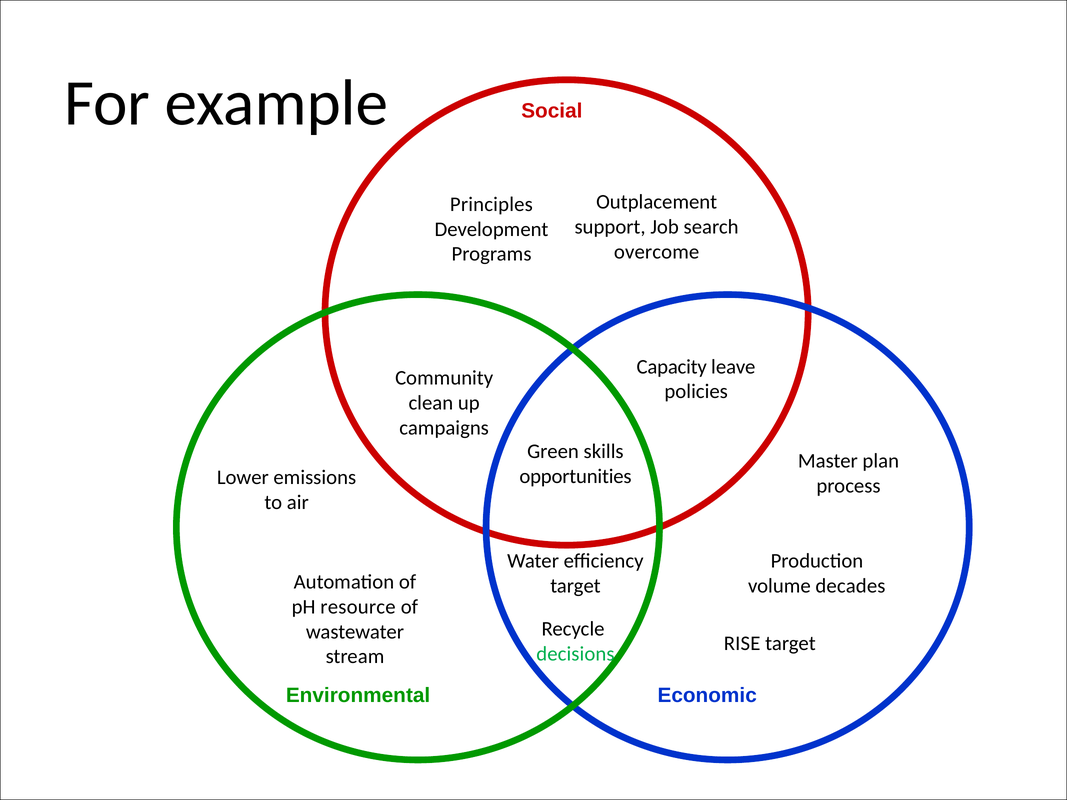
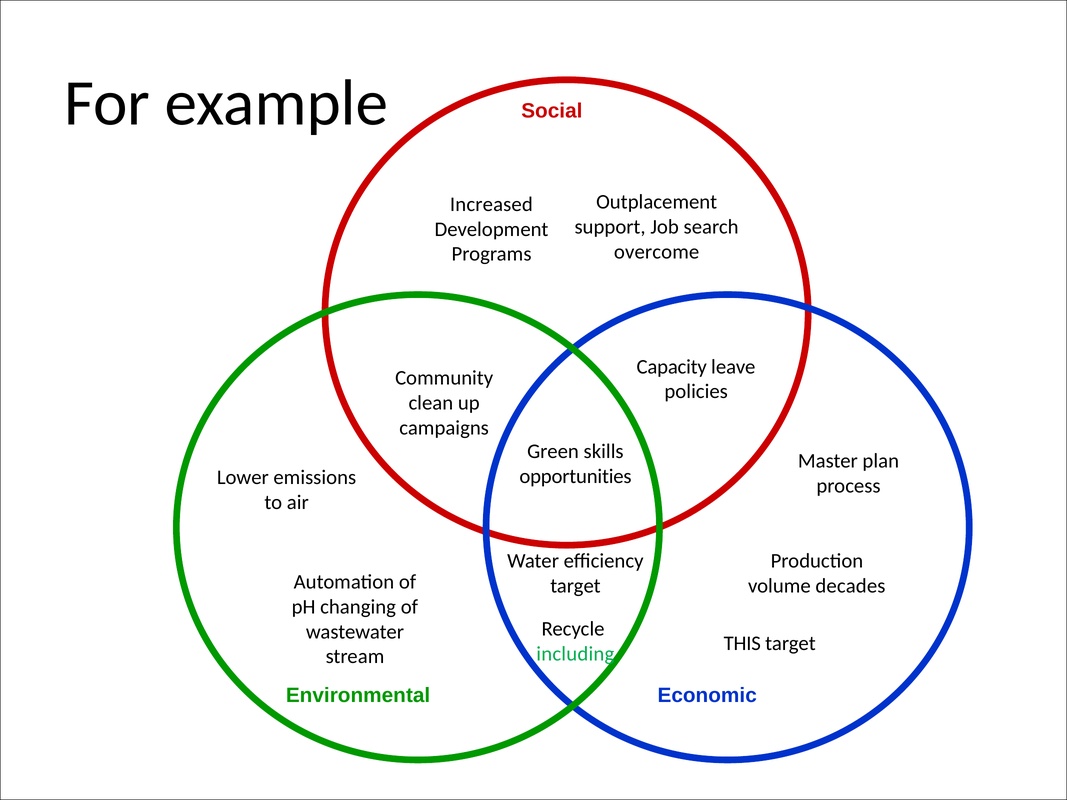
Principles: Principles -> Increased
resource: resource -> changing
RISE: RISE -> THIS
decisions: decisions -> including
